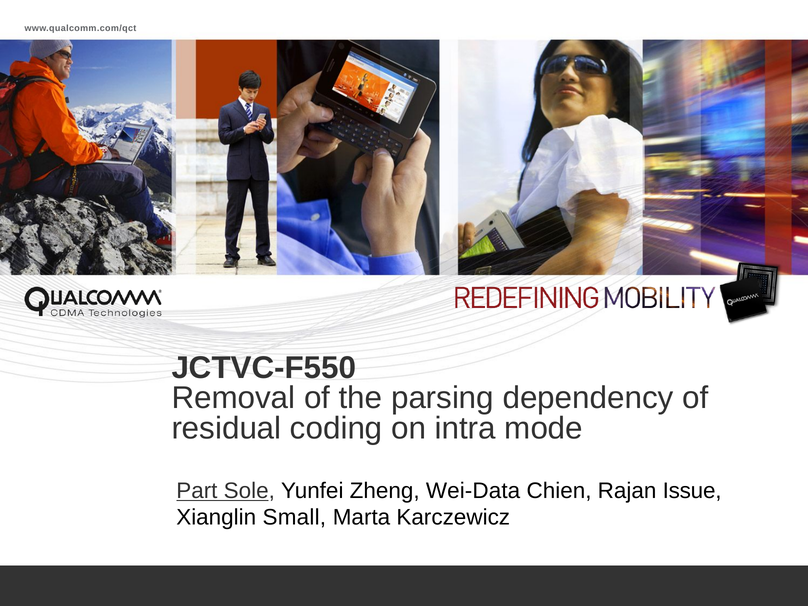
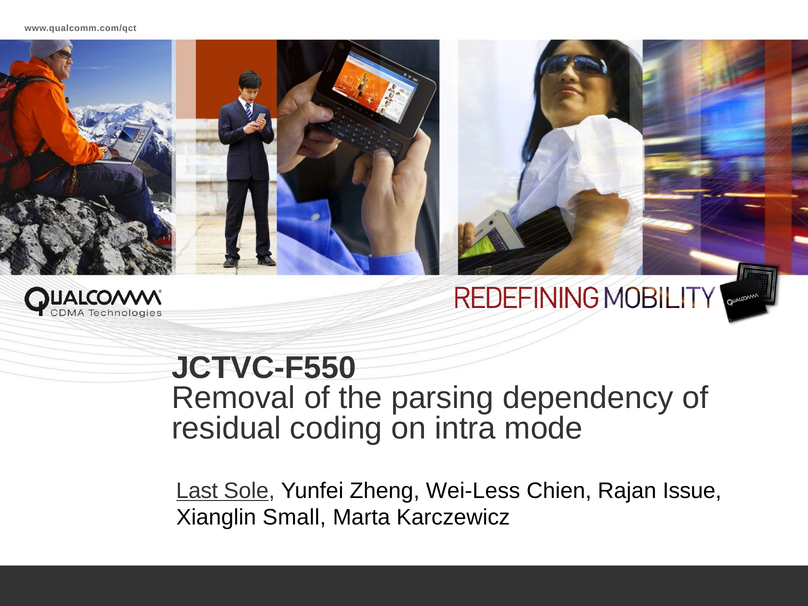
Part: Part -> Last
Wei-Data: Wei-Data -> Wei-Less
